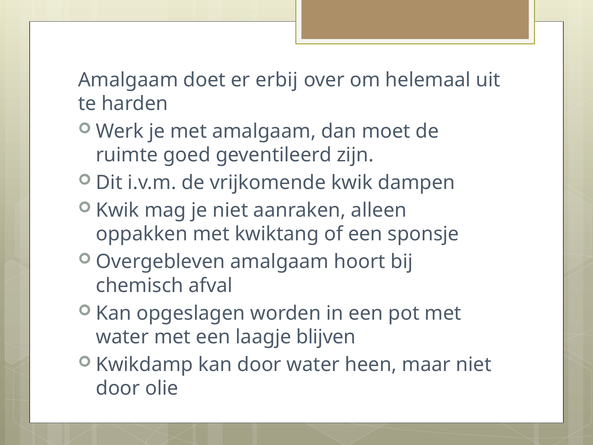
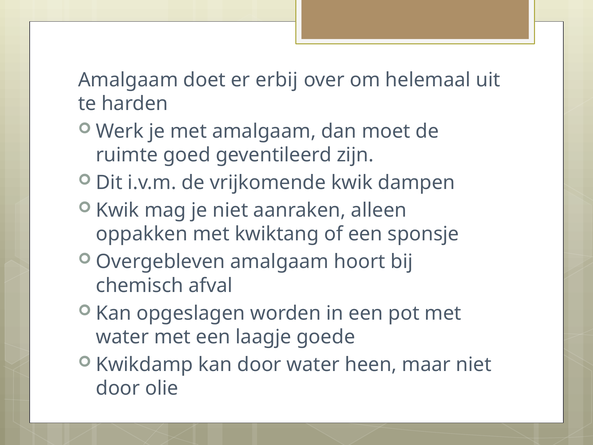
blijven: blijven -> goede
